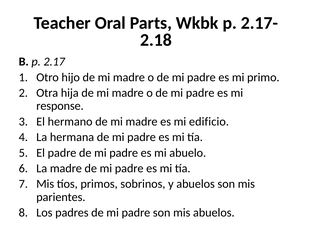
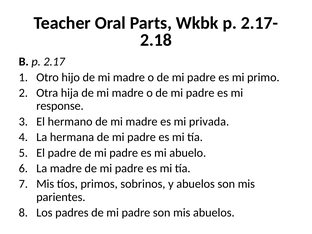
edificio: edificio -> privada
